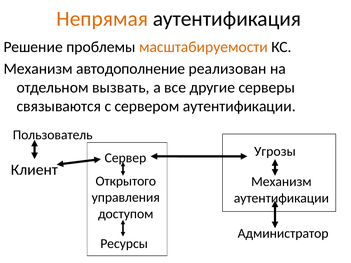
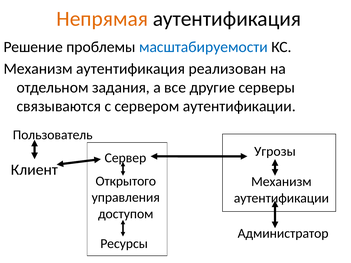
масштабируемости colour: orange -> blue
Механизм автодополнение: автодополнение -> аутентификация
вызвать: вызвать -> задания
